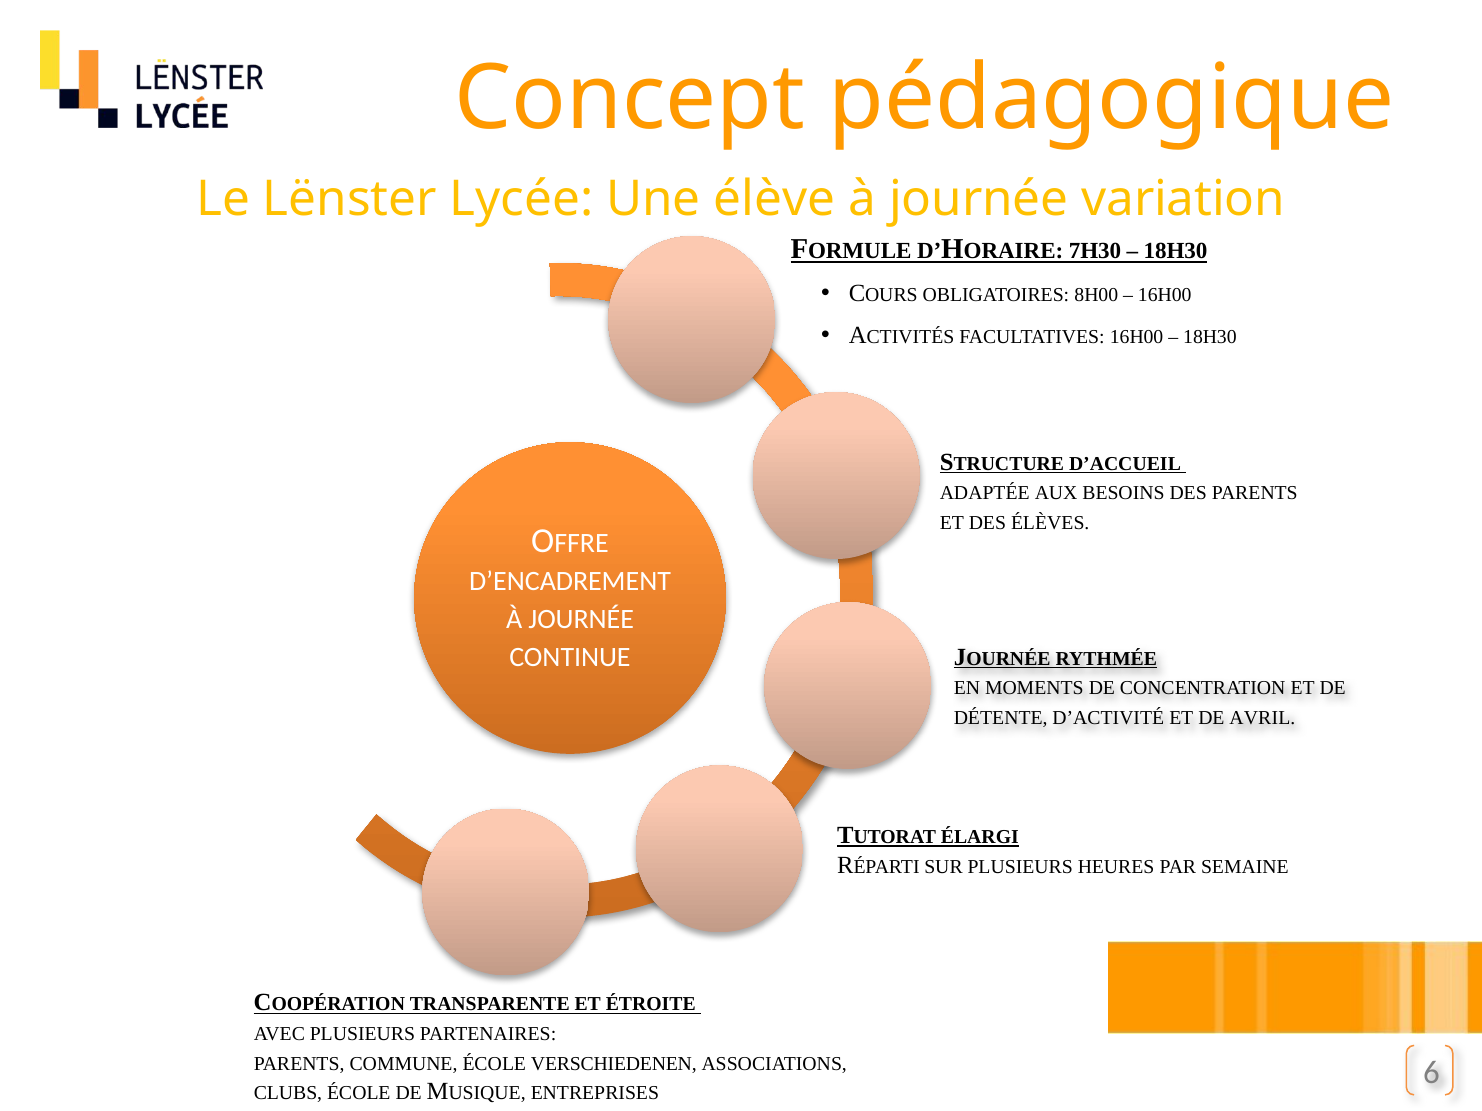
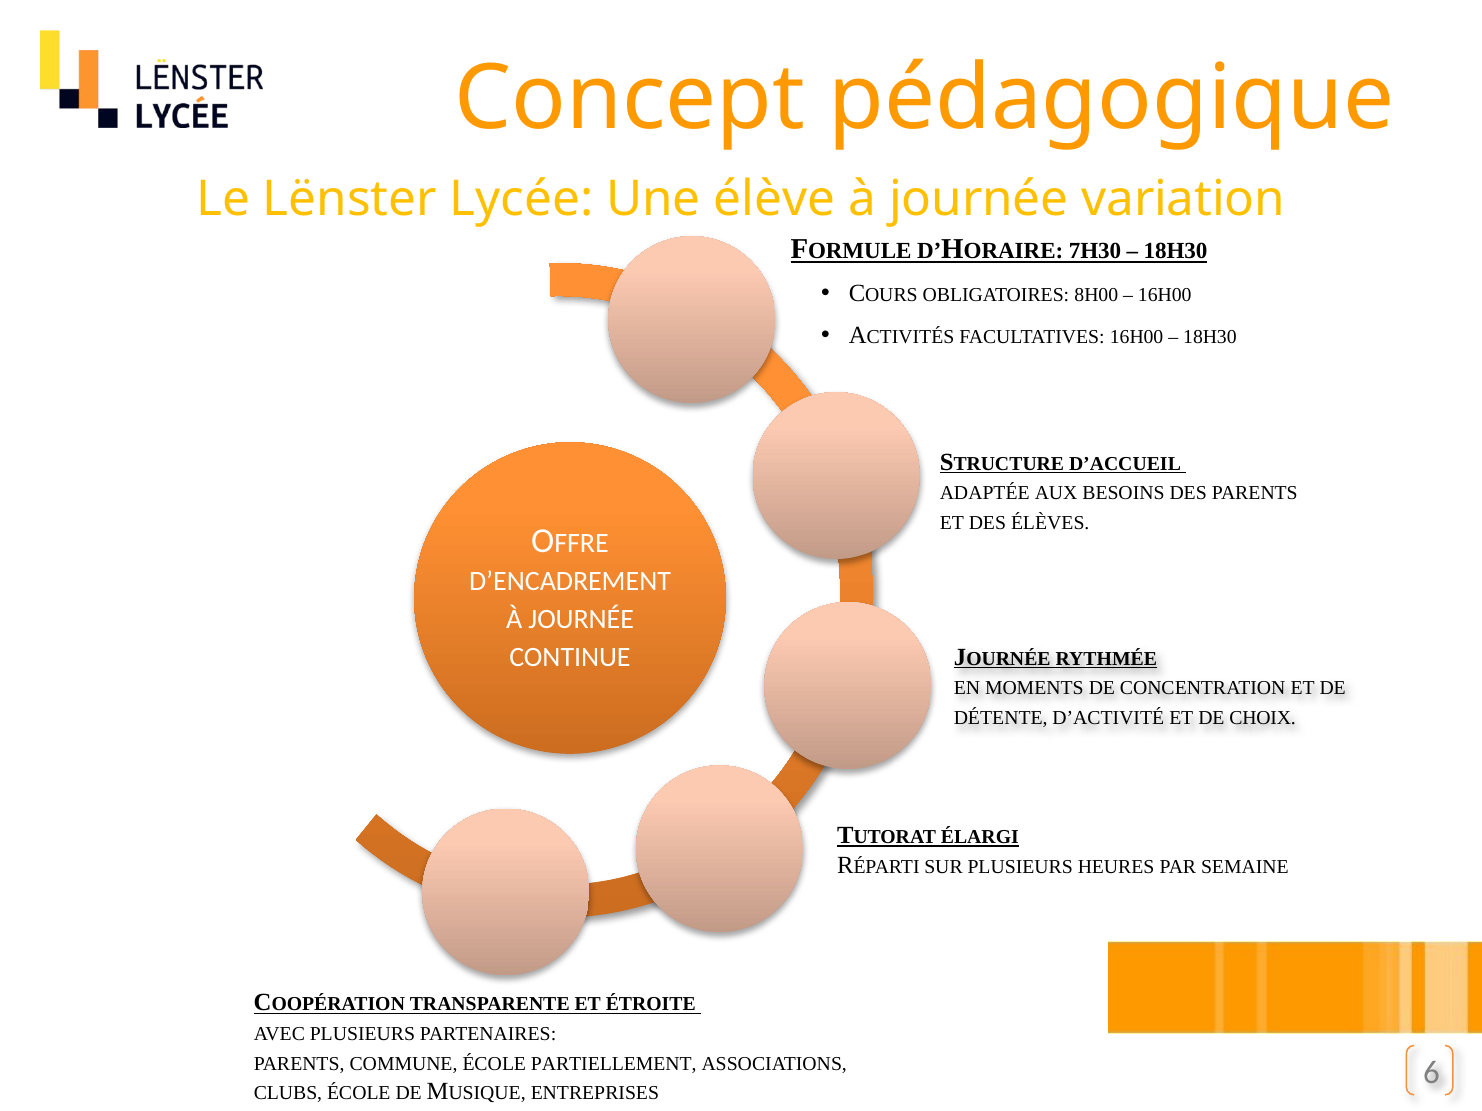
AVRIL: AVRIL -> CHOIX
VERSCHIEDENEN: VERSCHIEDENEN -> PARTIELLEMENT
